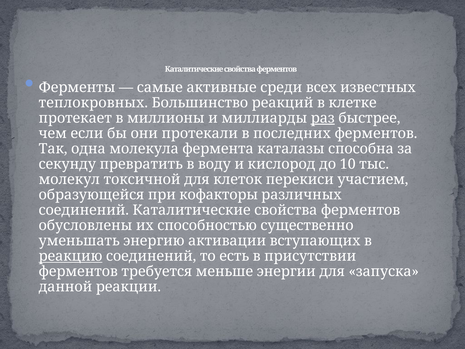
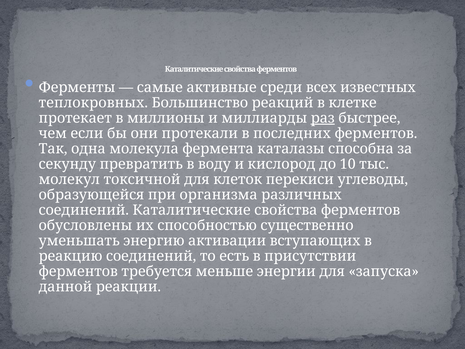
участием: участием -> углеводы
кофакторы: кофакторы -> организма
реакцию underline: present -> none
